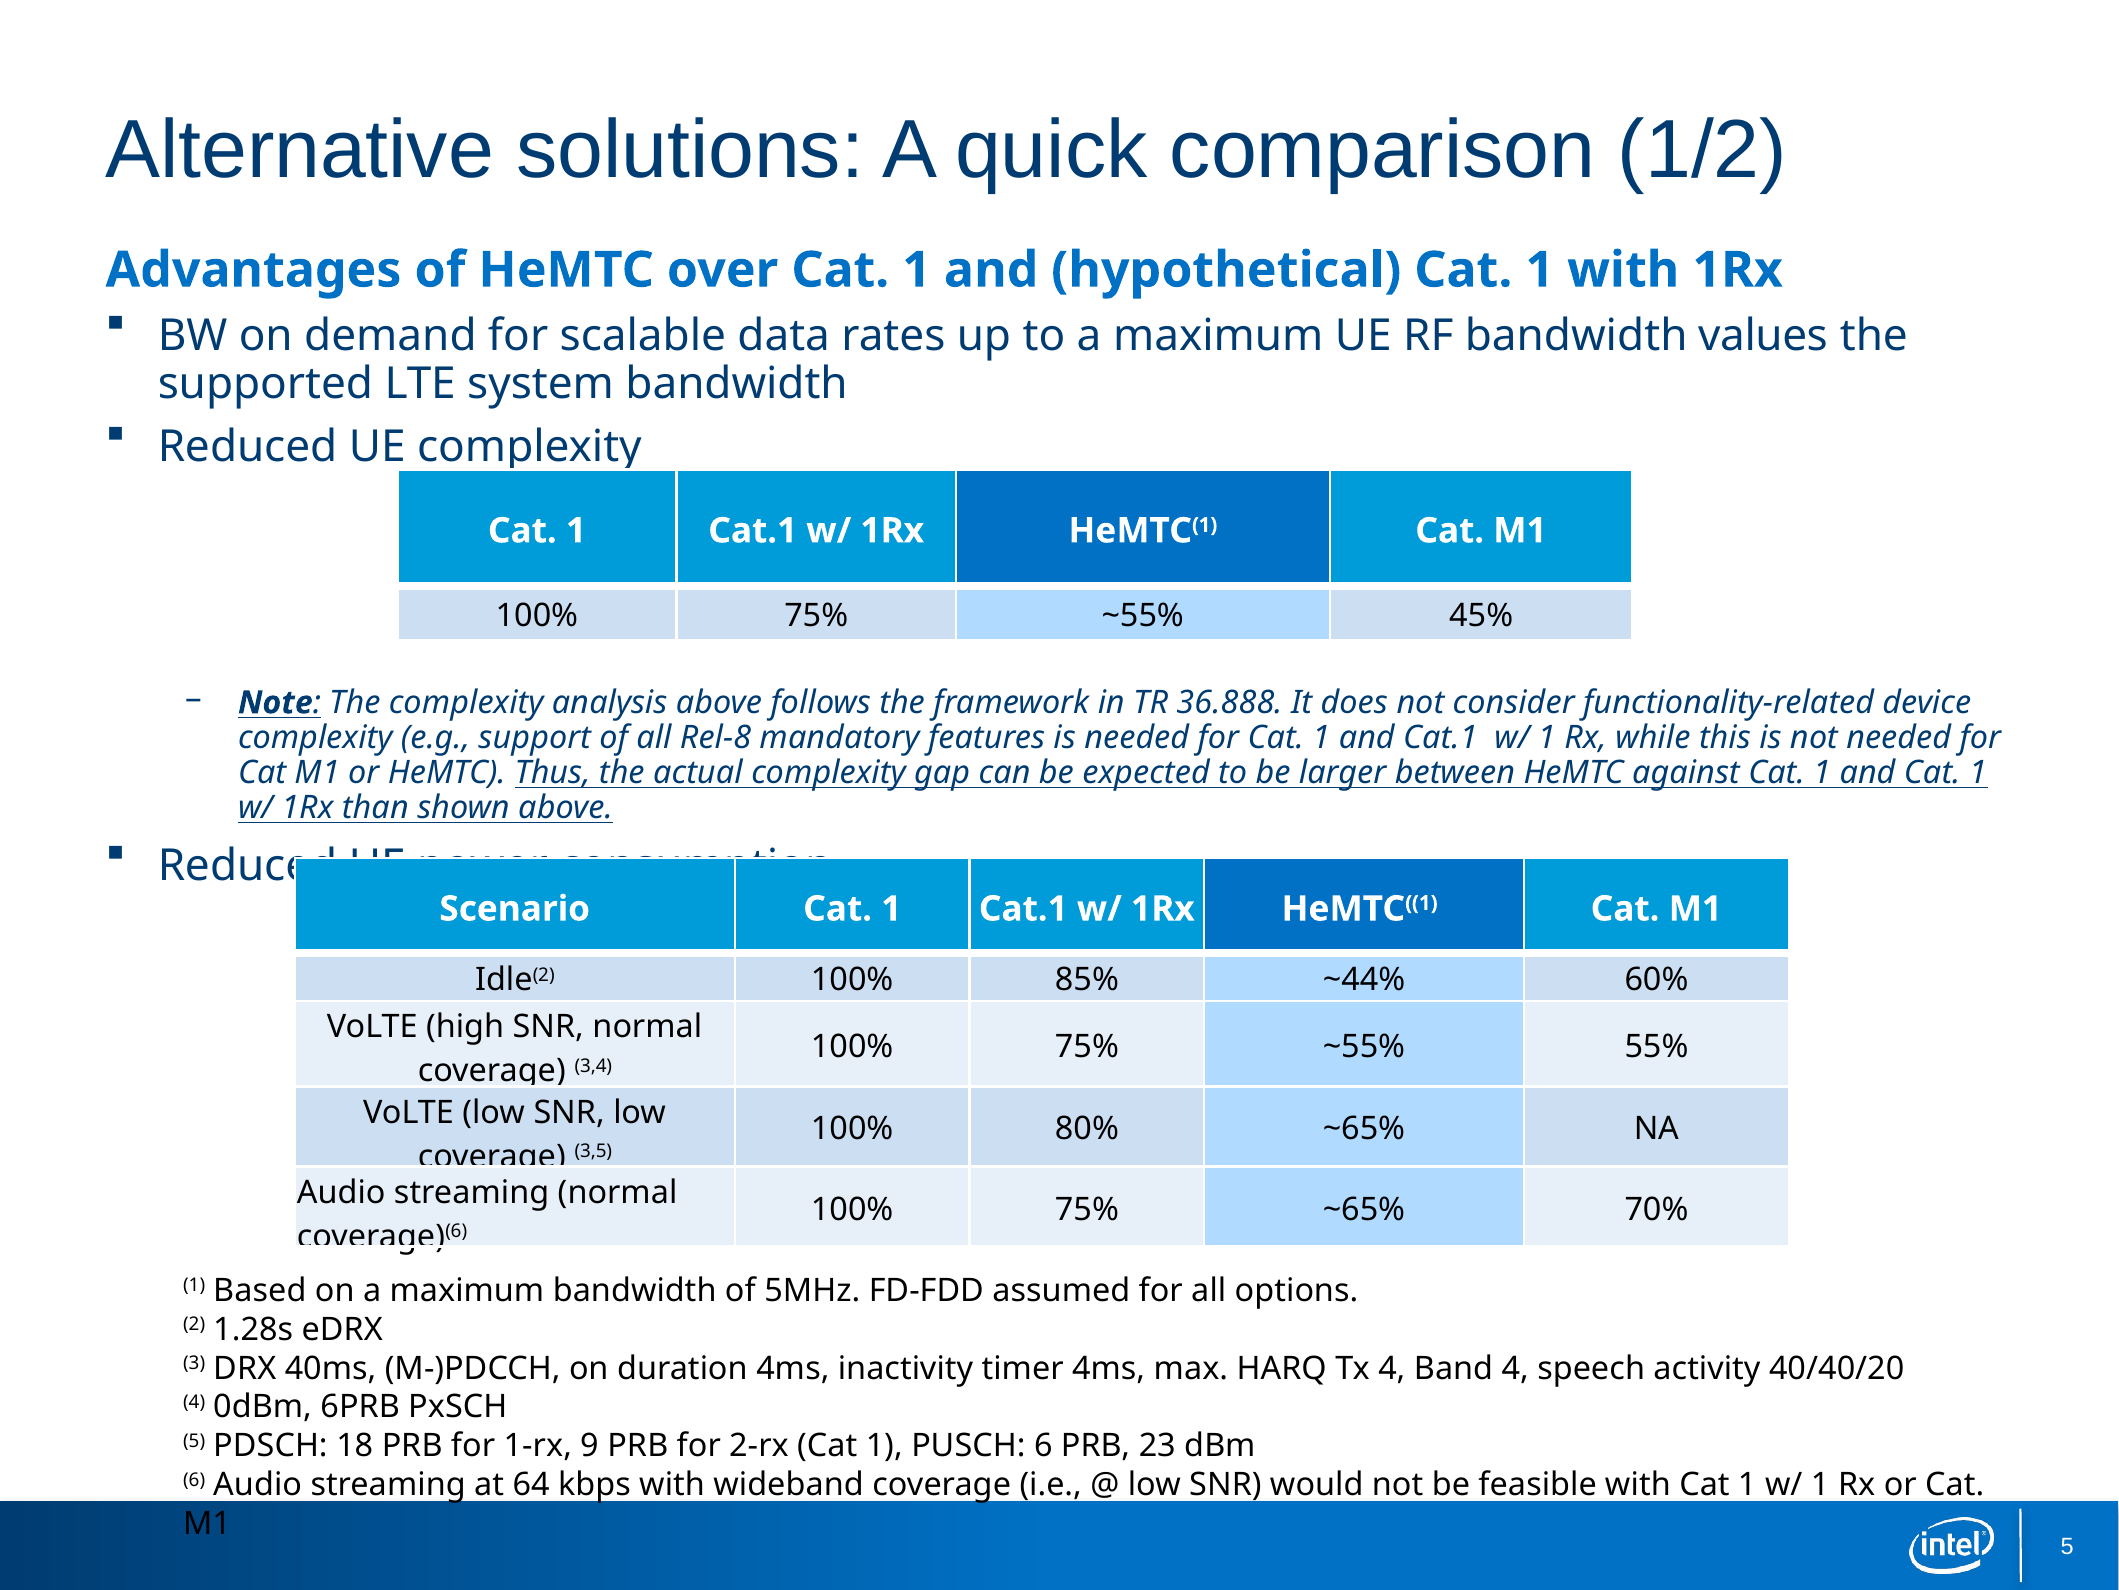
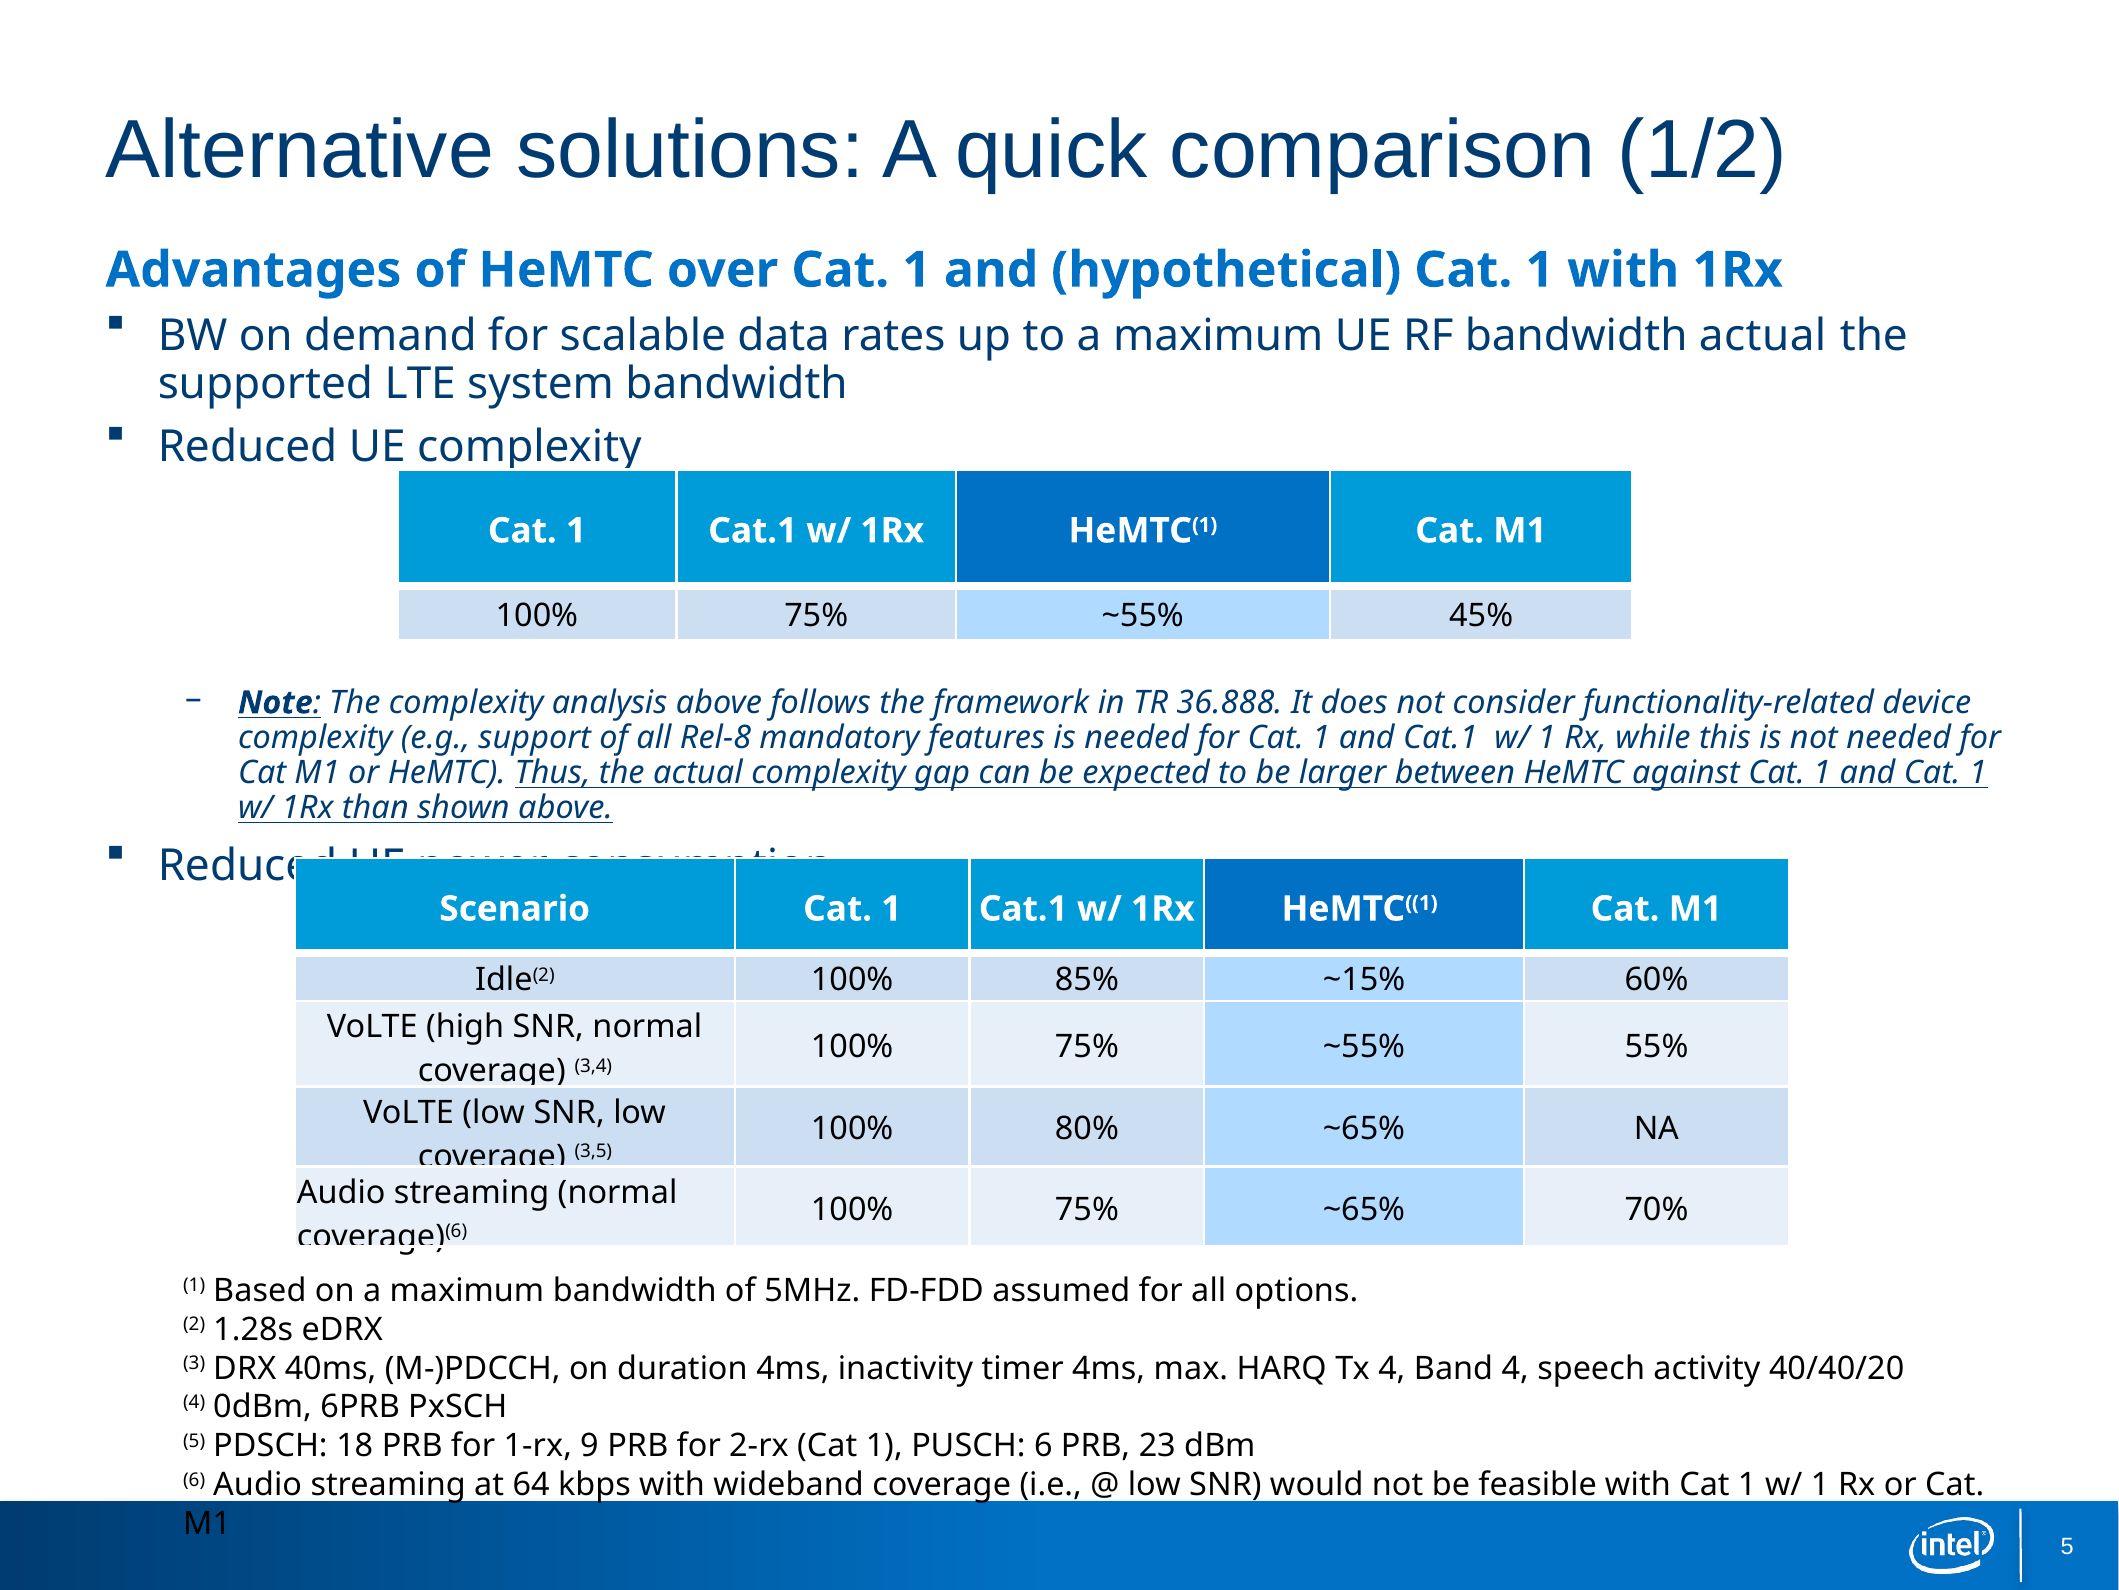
bandwidth values: values -> actual
~44%: ~44% -> ~15%
